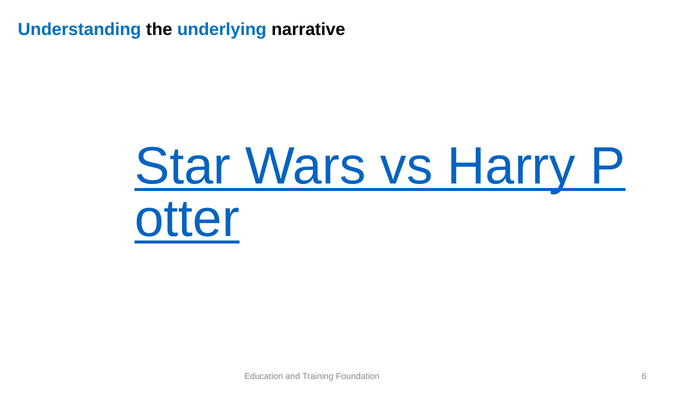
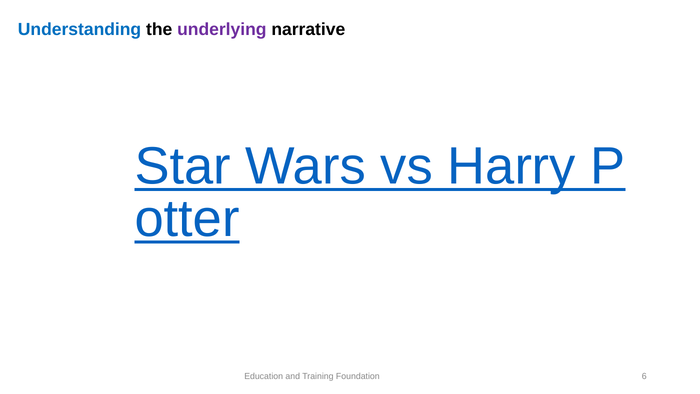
underlying colour: blue -> purple
